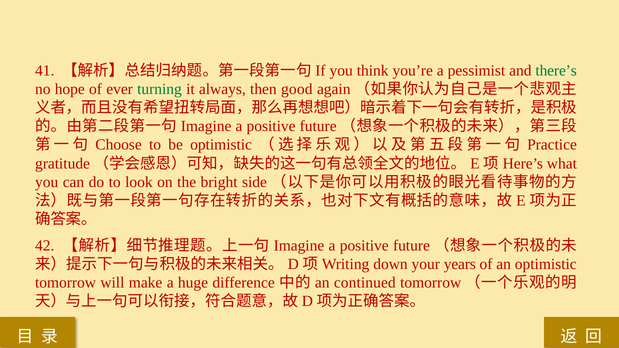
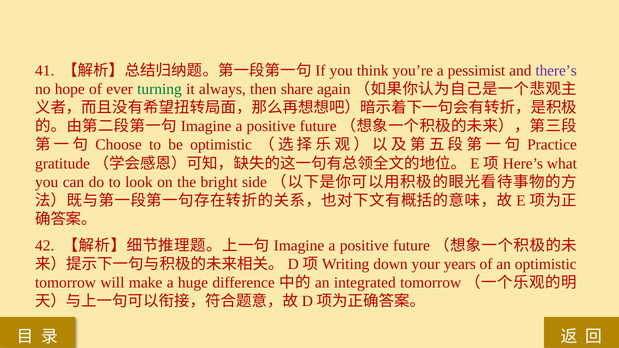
there’s colour: green -> purple
good: good -> share
continued: continued -> integrated
